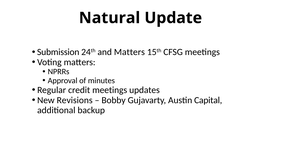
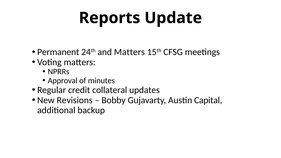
Natural: Natural -> Reports
Submission: Submission -> Permanent
credit meetings: meetings -> collateral
